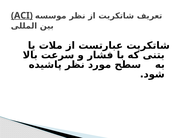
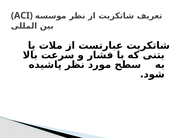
ACI underline: present -> none
